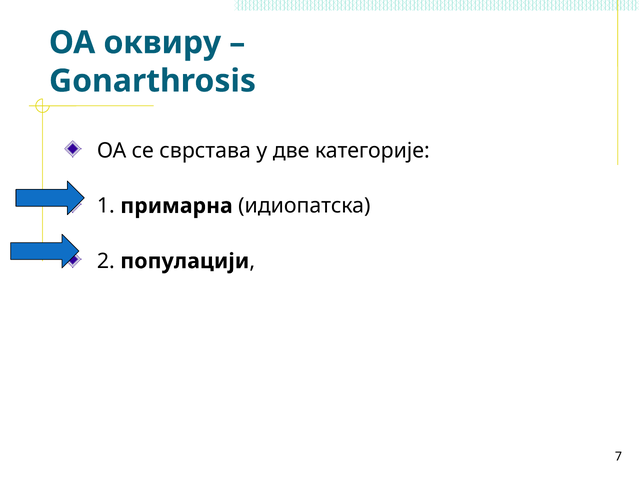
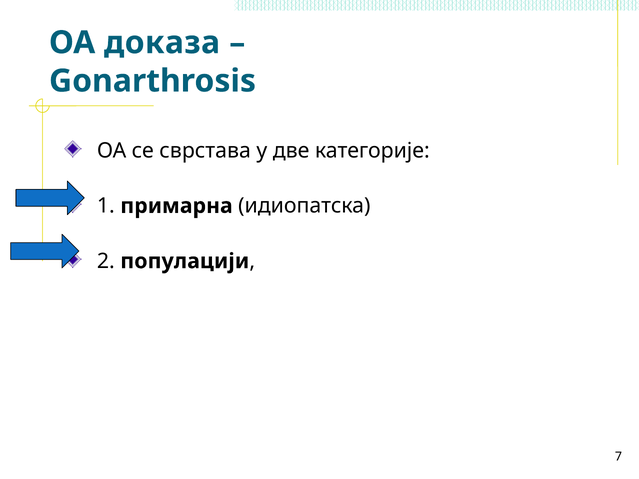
оквиру: оквиру -> доказа
